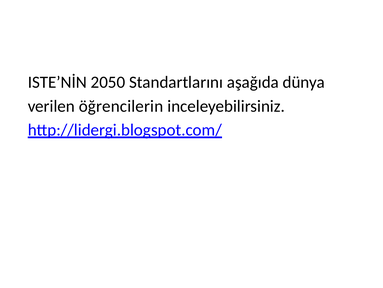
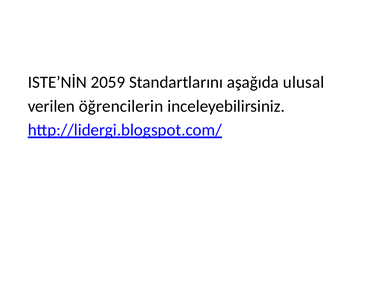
2050: 2050 -> 2059
dünya: dünya -> ulusal
